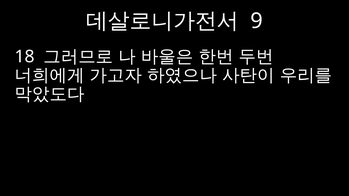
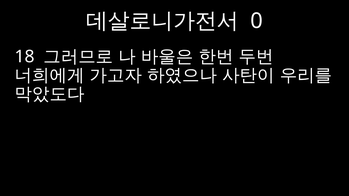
9: 9 -> 0
